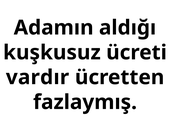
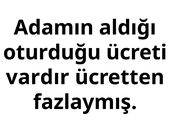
kuşkusuz: kuşkusuz -> oturduğu
